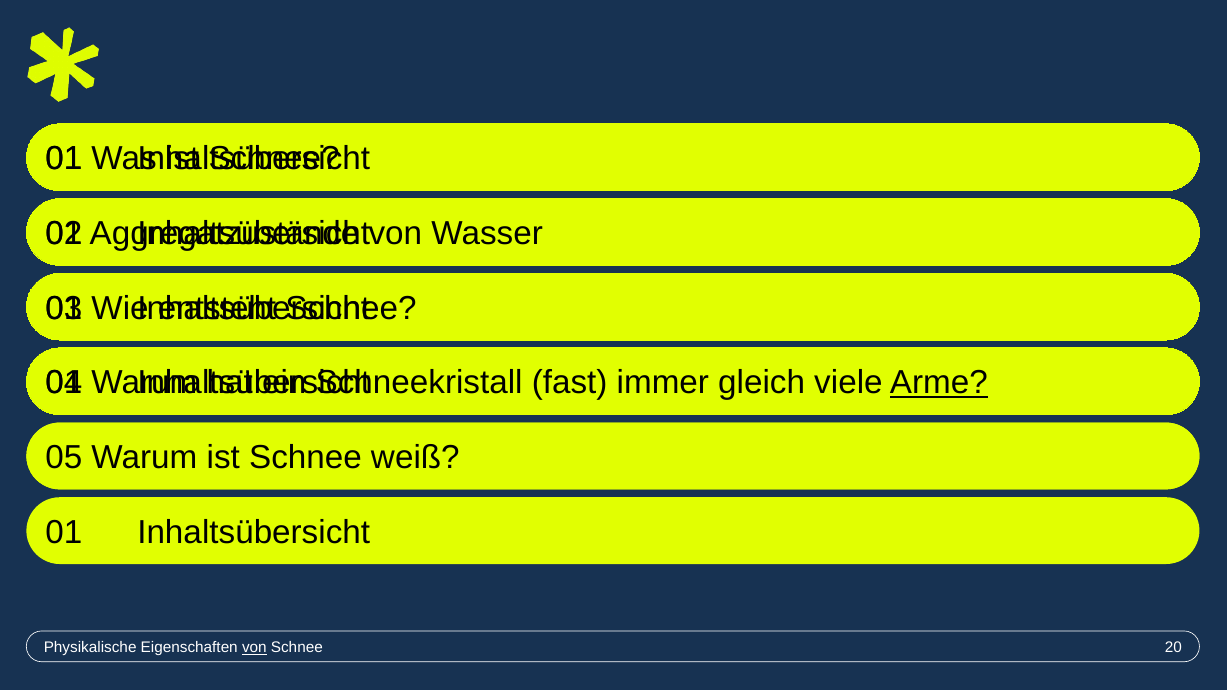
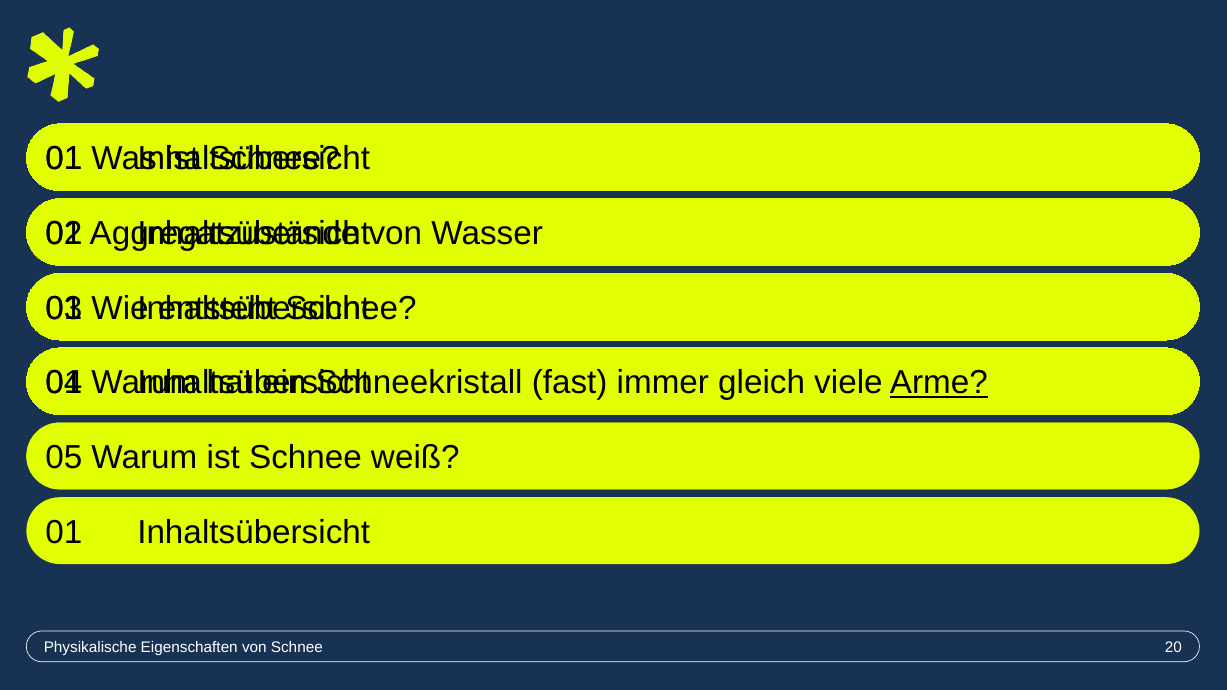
von at (254, 648) underline: present -> none
